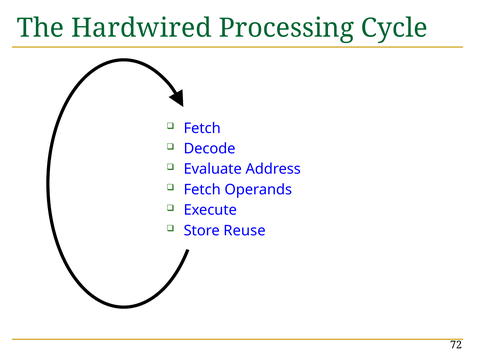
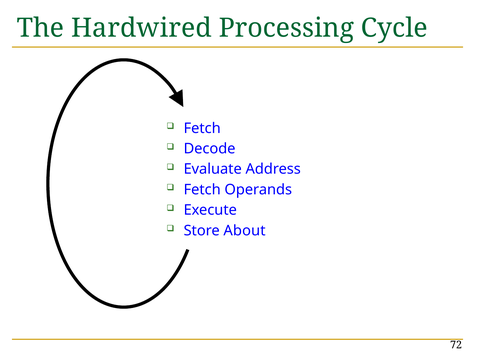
Reuse: Reuse -> About
